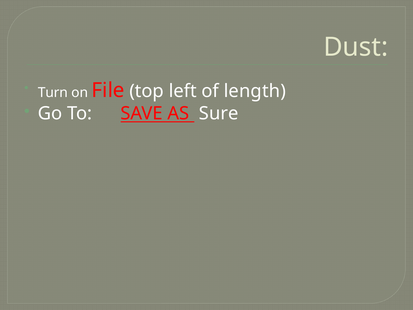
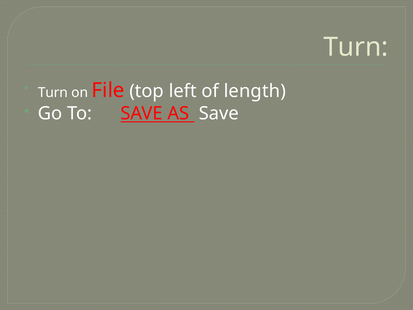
Dust at (356, 47): Dust -> Turn
AS Sure: Sure -> Save
